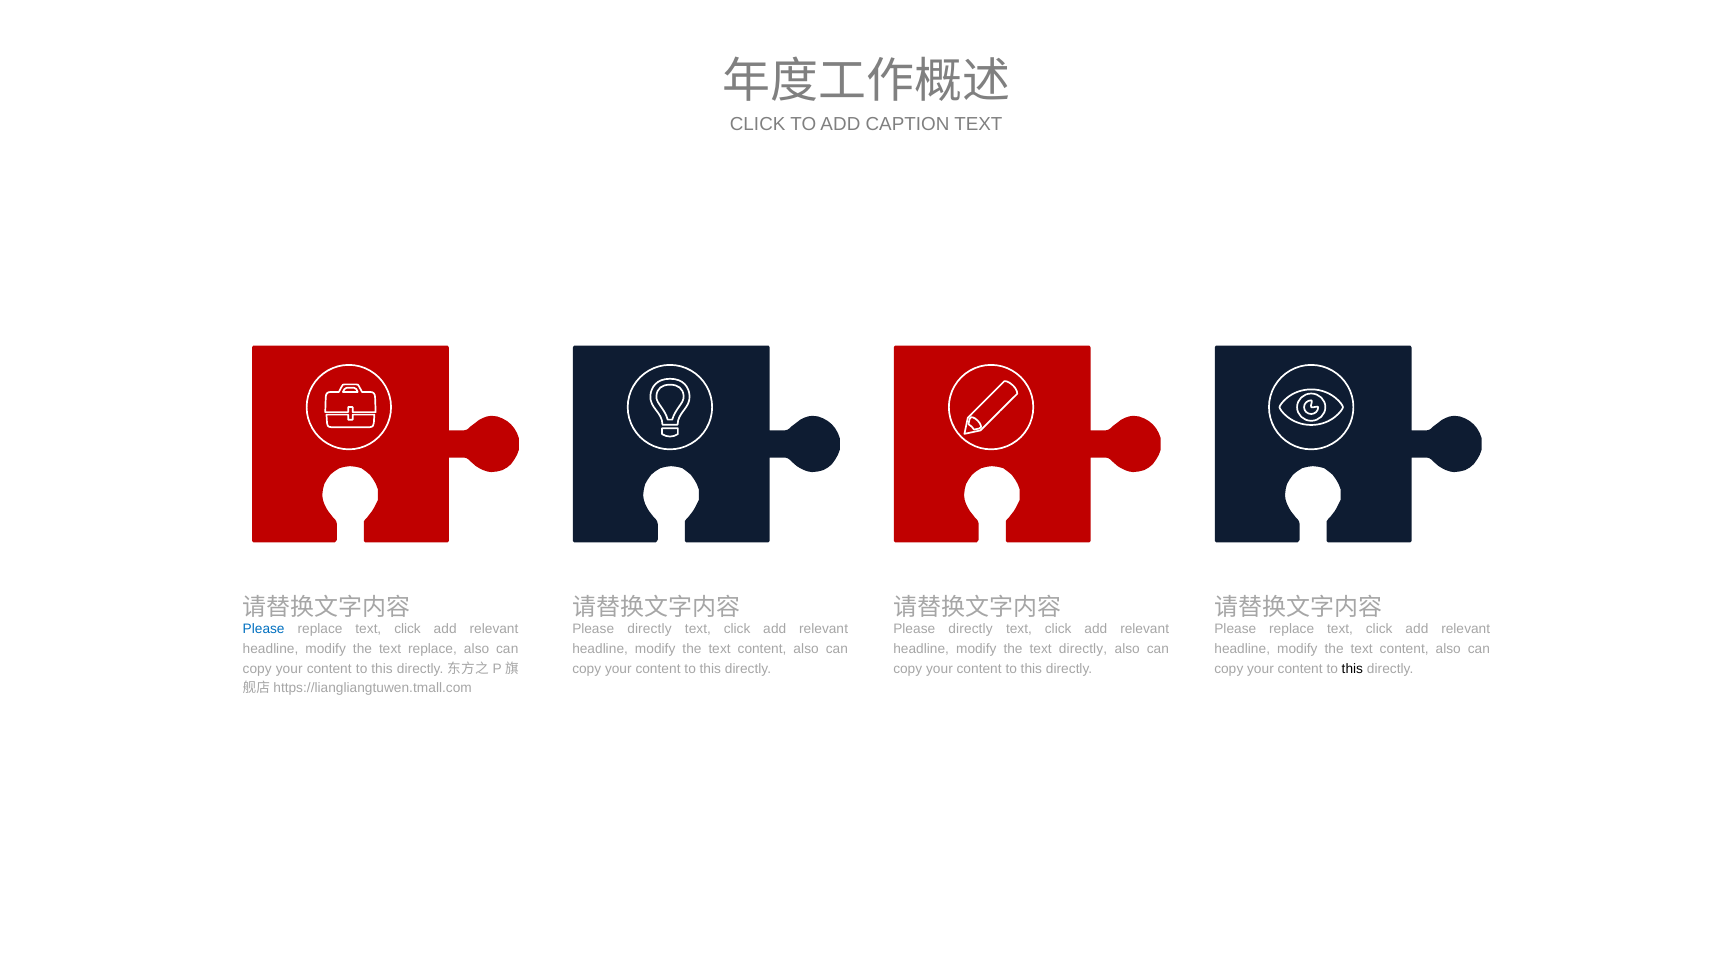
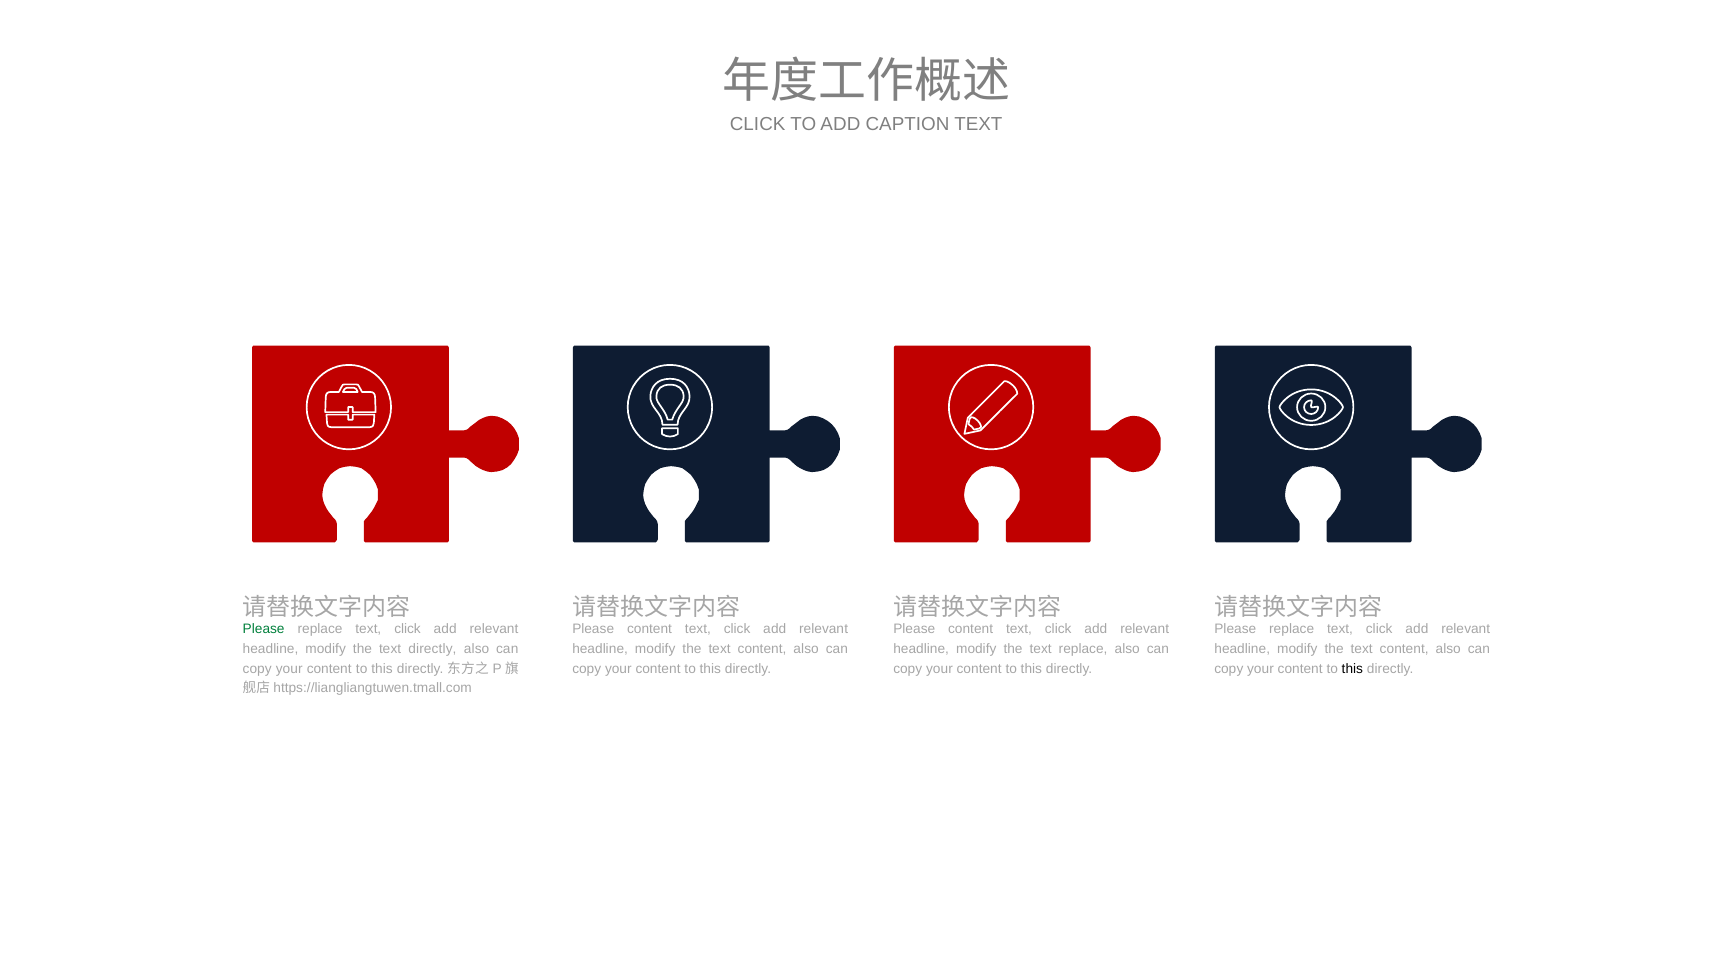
Please at (264, 629) colour: blue -> green
directly at (649, 629): directly -> content
directly at (971, 629): directly -> content
text replace: replace -> directly
text directly: directly -> replace
